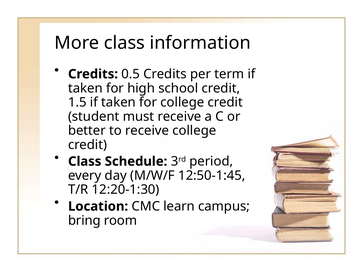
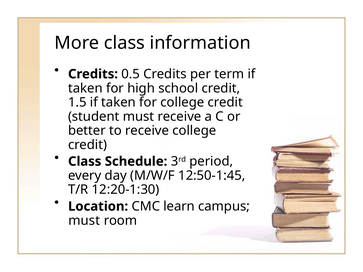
bring at (84, 221): bring -> must
